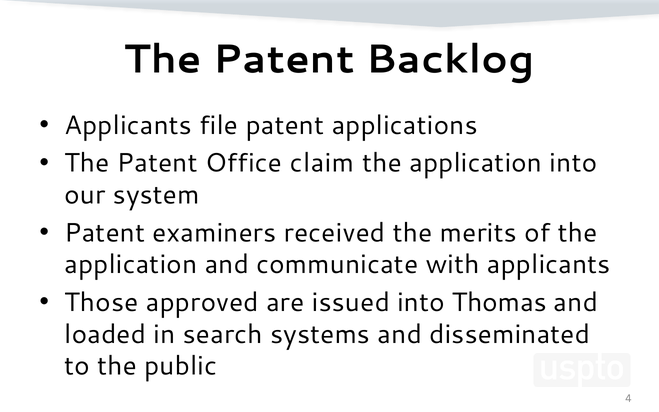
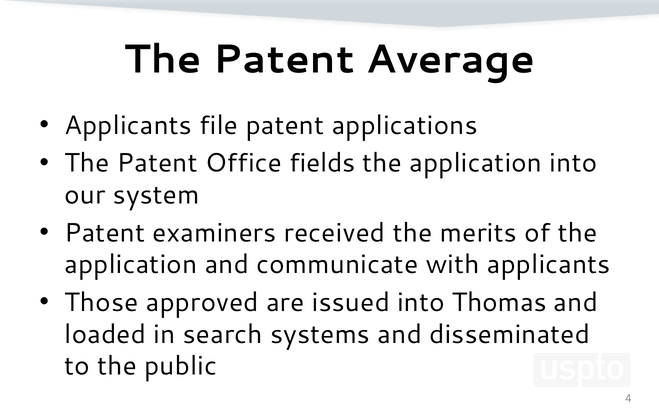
Backlog: Backlog -> Average
claim: claim -> fields
